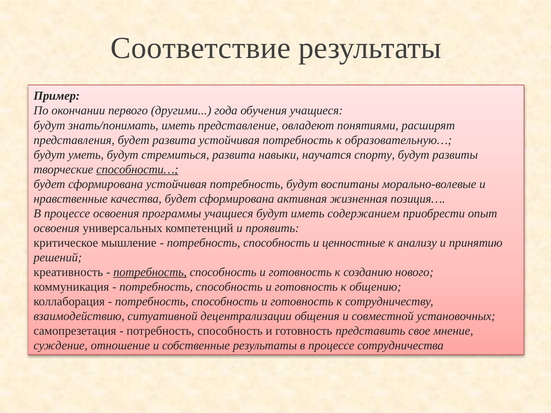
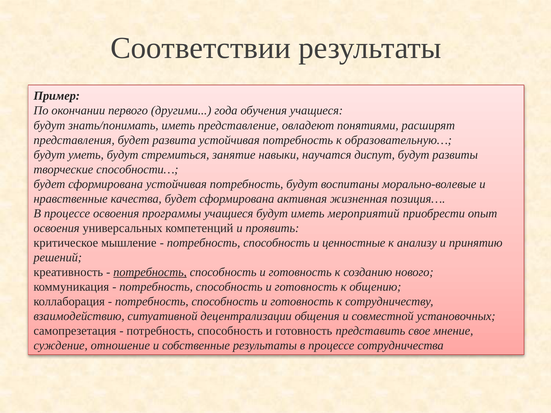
Соответствие: Соответствие -> Соответствии
стремиться развита: развита -> занятие
спорту: спорту -> диспут
способности… underline: present -> none
содержанием: содержанием -> мероприятий
